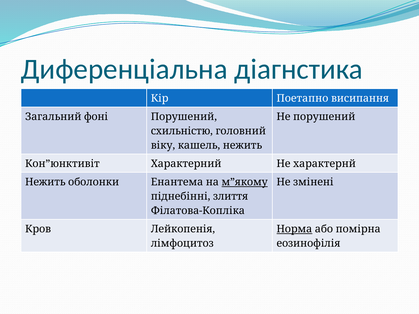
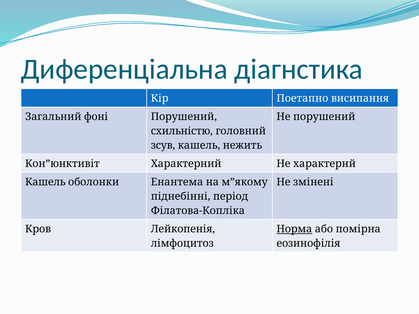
віку: віку -> зсув
Нежить at (45, 182): Нежить -> Кашель
м”якому underline: present -> none
злиття: злиття -> період
